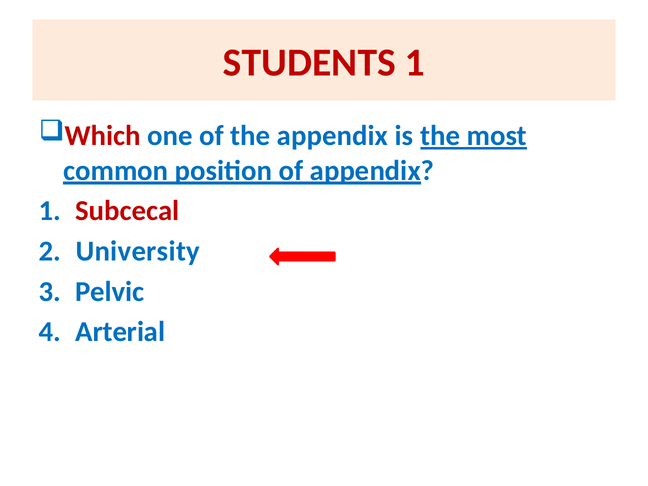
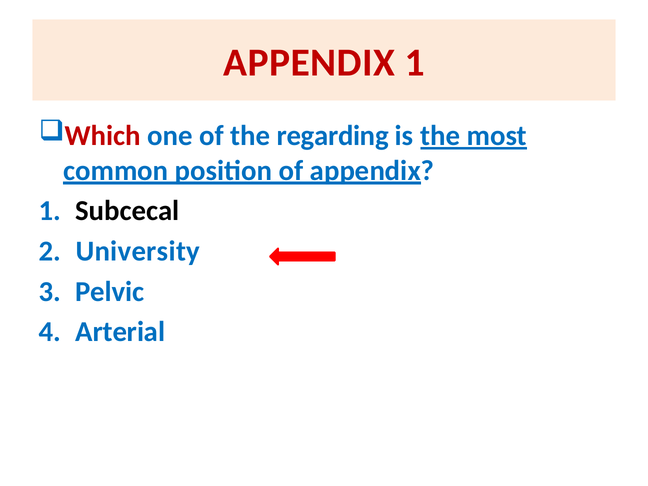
STUDENTS at (309, 63): STUDENTS -> APPENDIX
the appendix: appendix -> regarding
Subcecal colour: red -> black
